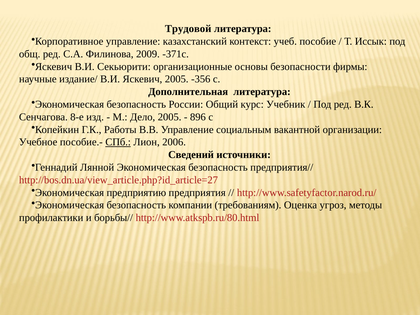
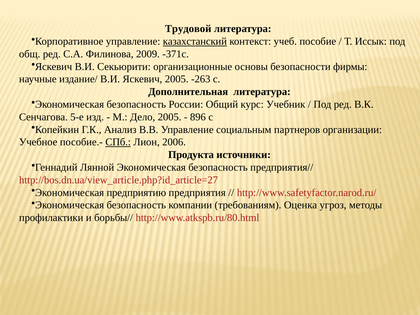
казахстанский underline: none -> present
-356: -356 -> -263
8-е: 8-е -> 5-е
Работы: Работы -> Анализ
вакантной: вакантной -> партнеров
Сведений: Сведений -> Продукта
